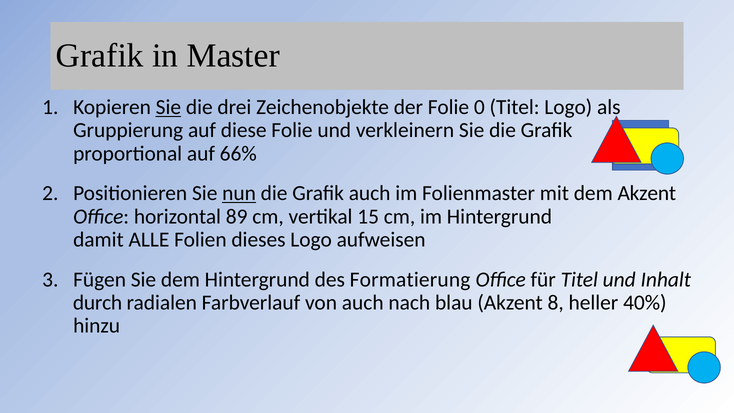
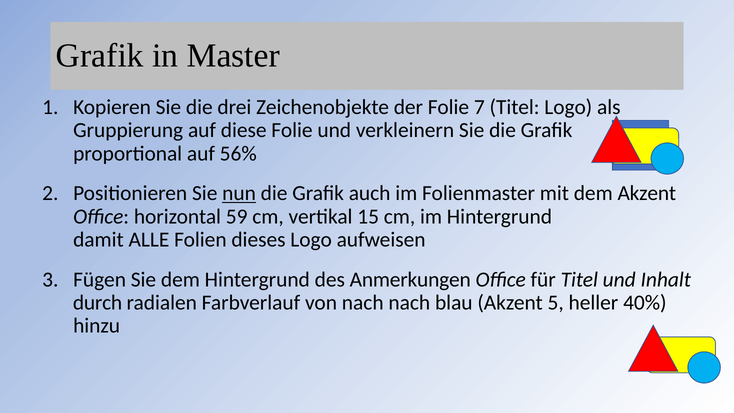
Sie at (168, 107) underline: present -> none
0: 0 -> 7
66%: 66% -> 56%
89: 89 -> 59
Formatierung: Formatierung -> Anmerkungen
von auch: auch -> nach
8: 8 -> 5
